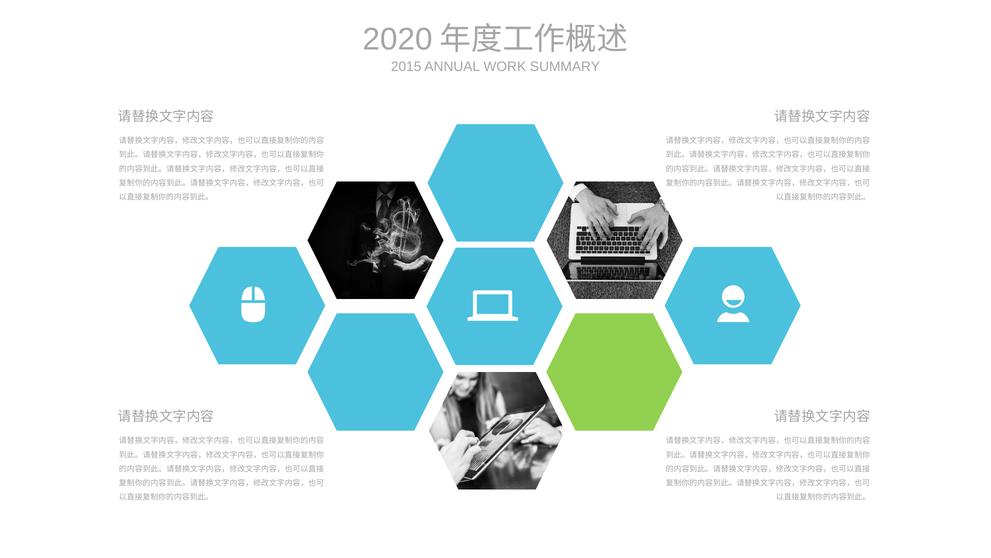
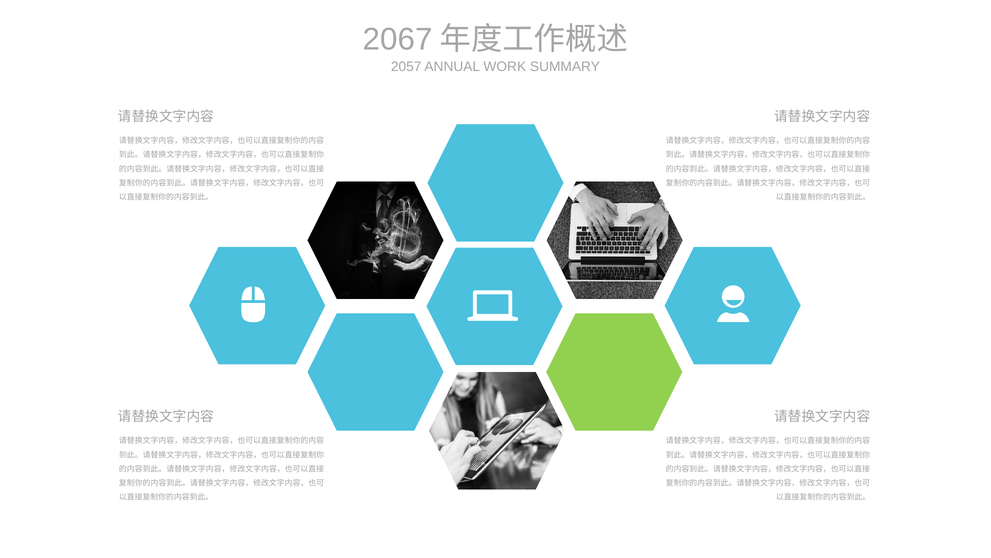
2020: 2020 -> 2067
2015: 2015 -> 2057
